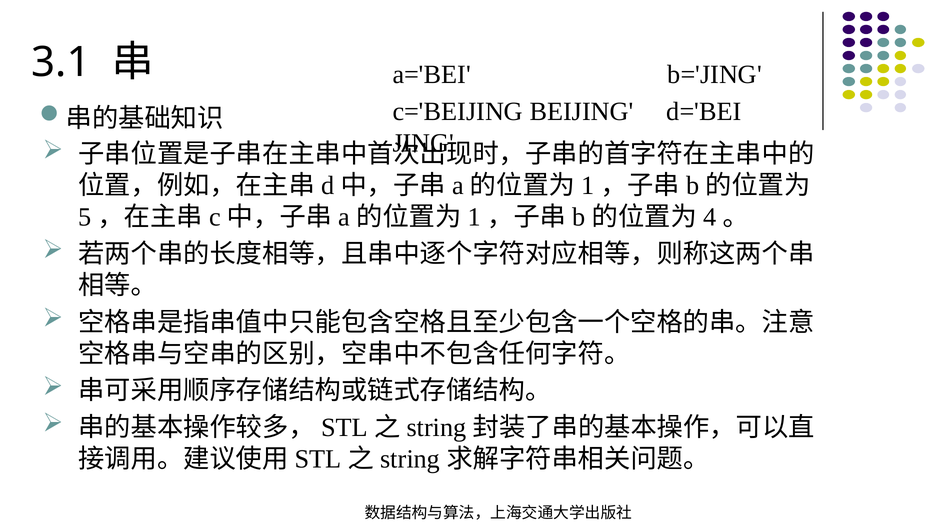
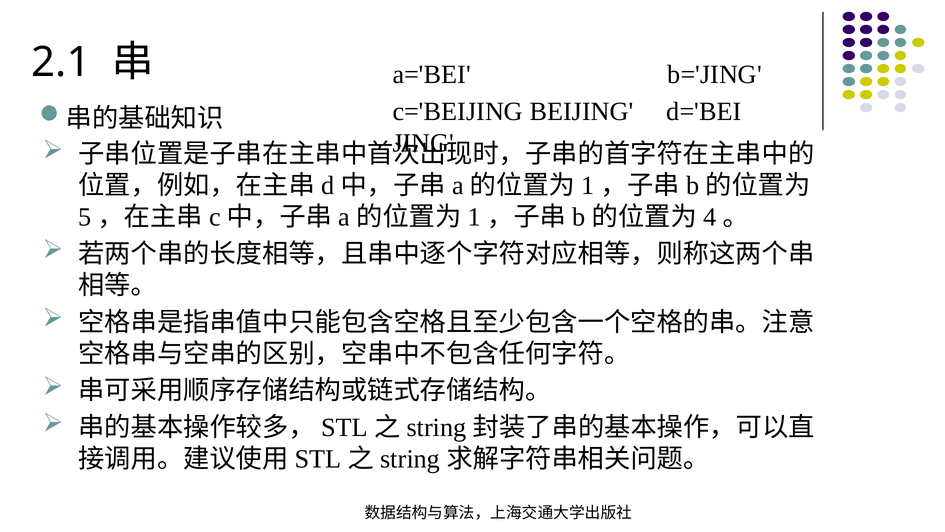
3.1: 3.1 -> 2.1
